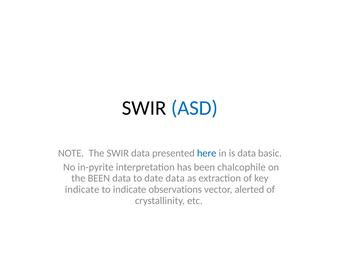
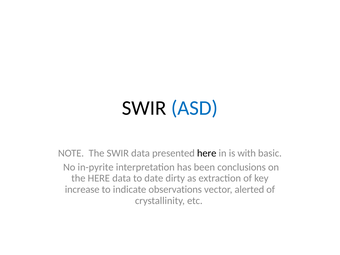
here at (207, 153) colour: blue -> black
is data: data -> with
chalcophile: chalcophile -> conclusions
the BEEN: BEEN -> HERE
date data: data -> dirty
indicate at (82, 190): indicate -> increase
